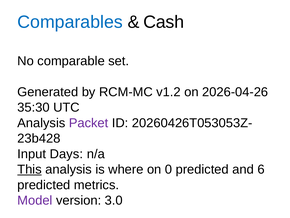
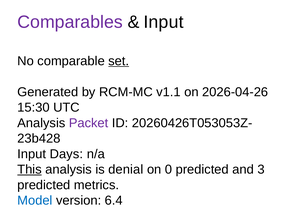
Comparables colour: blue -> purple
Cash at (164, 22): Cash -> Input
set underline: none -> present
v1.2: v1.2 -> v1.1
35:30: 35:30 -> 15:30
where: where -> denial
6: 6 -> 3
Model colour: purple -> blue
3.0: 3.0 -> 6.4
